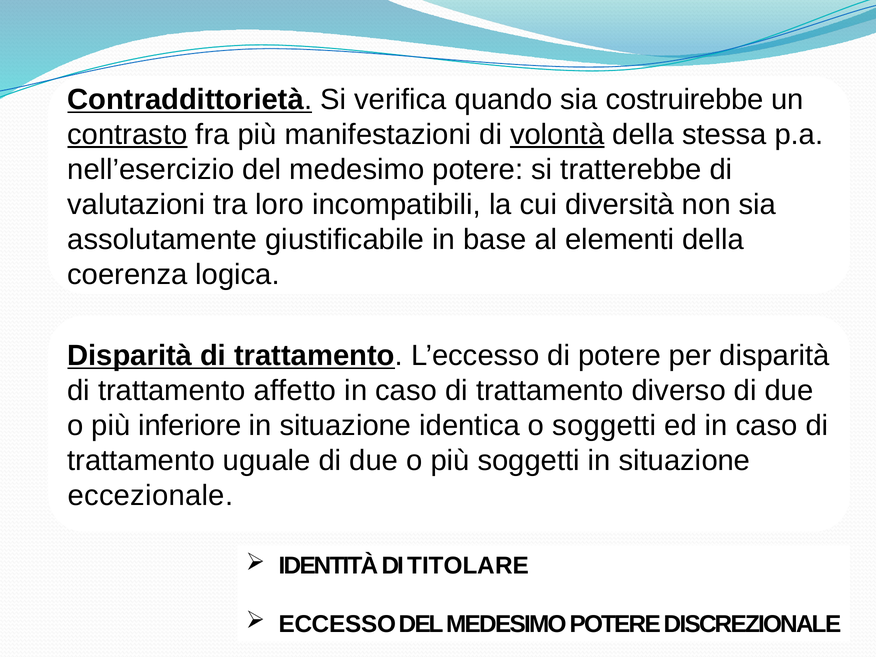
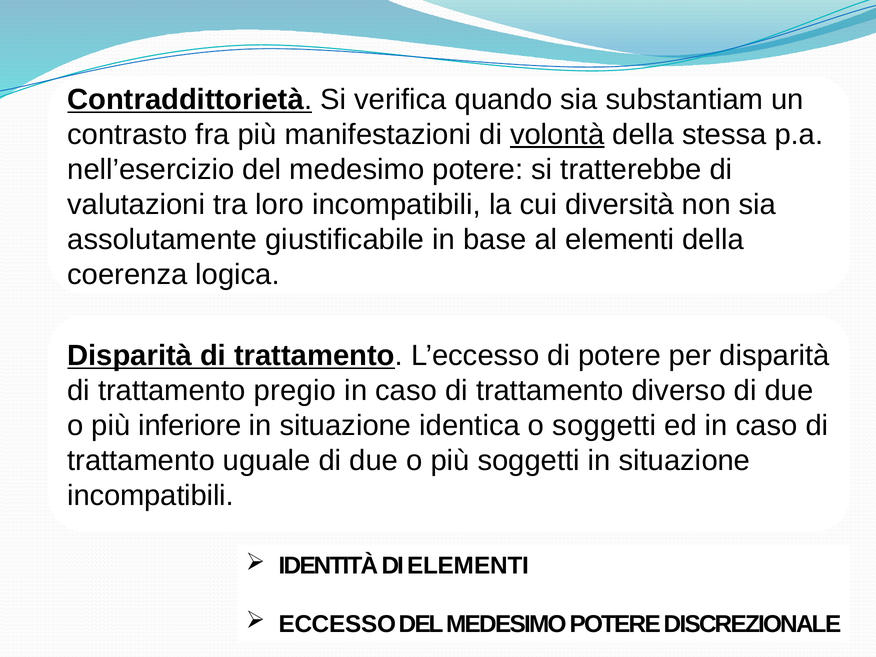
costruirebbe: costruirebbe -> substantiam
contrasto underline: present -> none
affetto: affetto -> pregio
eccezionale at (150, 496): eccezionale -> incompatibili
DI TITOLARE: TITOLARE -> ELEMENTI
